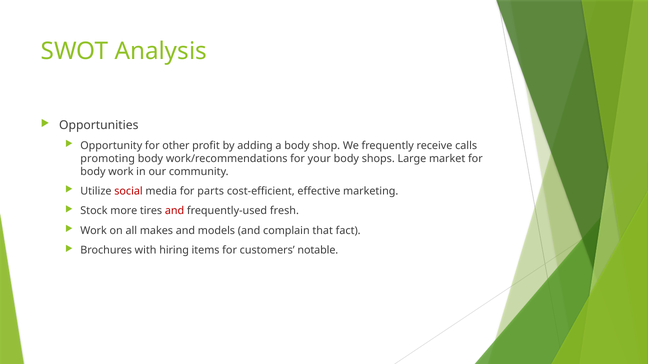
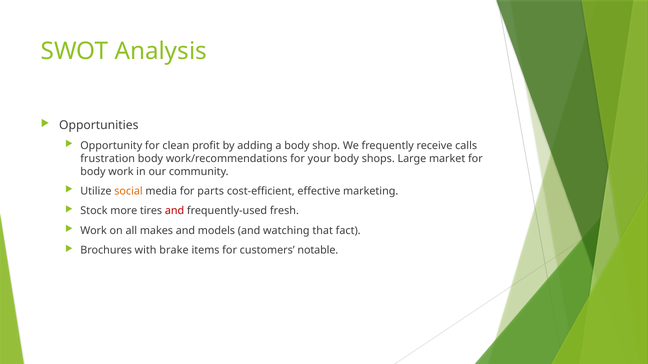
other: other -> clean
promoting: promoting -> frustration
social colour: red -> orange
complain: complain -> watching
hiring: hiring -> brake
